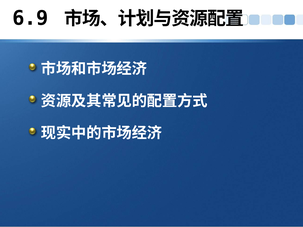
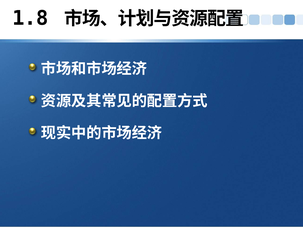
6.9: 6.9 -> 1.8
